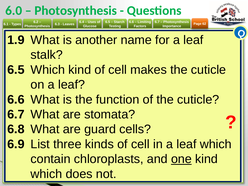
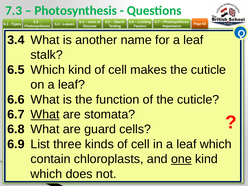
6.0: 6.0 -> 7.3
1.9: 1.9 -> 3.4
What at (45, 114) underline: none -> present
